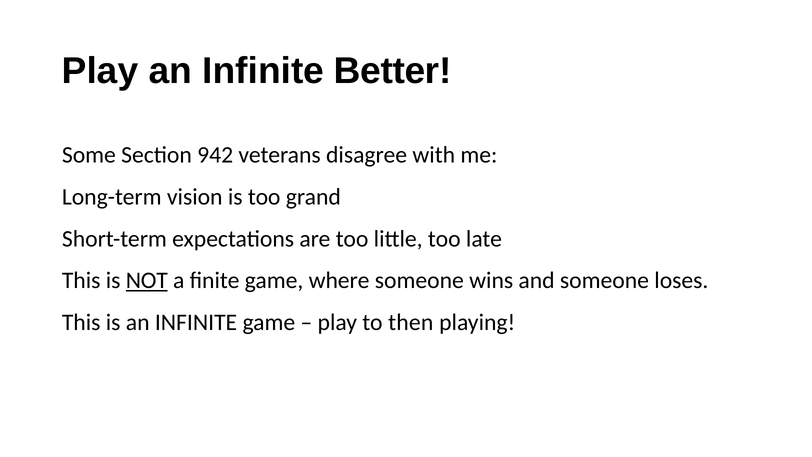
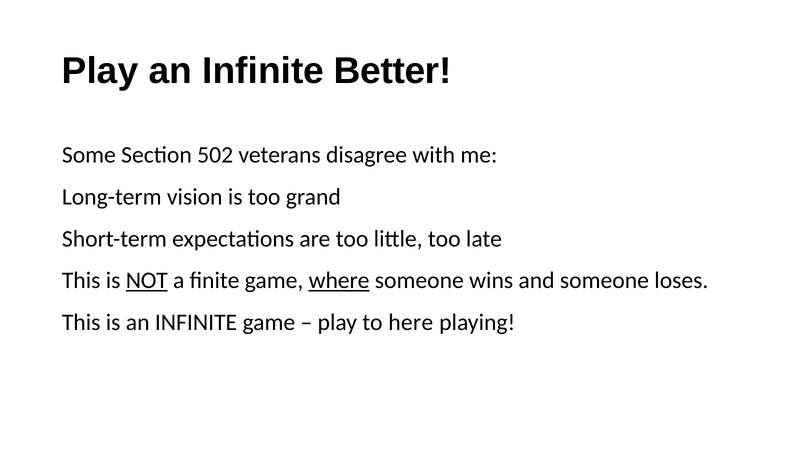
942: 942 -> 502
where underline: none -> present
then: then -> here
